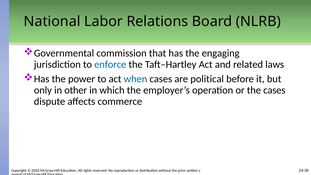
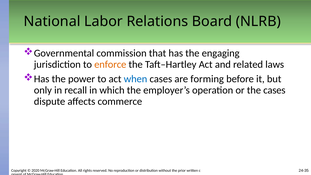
enforce colour: blue -> orange
political: political -> forming
other: other -> recall
